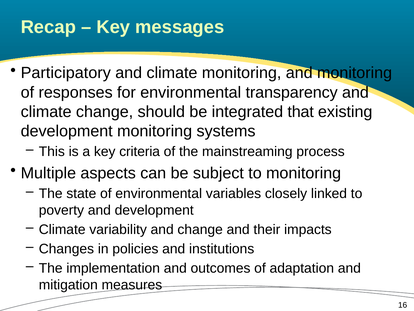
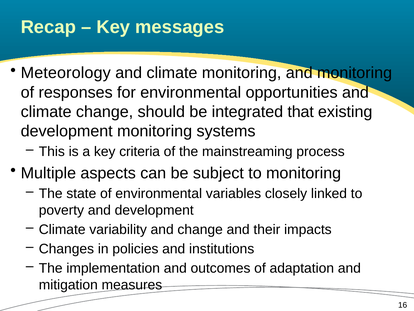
Participatory: Participatory -> Meteorology
transparency: transparency -> opportunities
